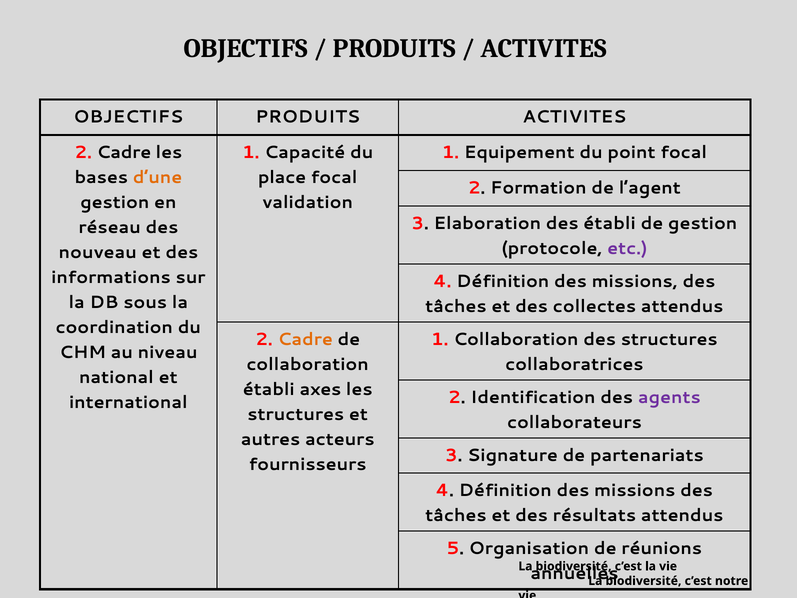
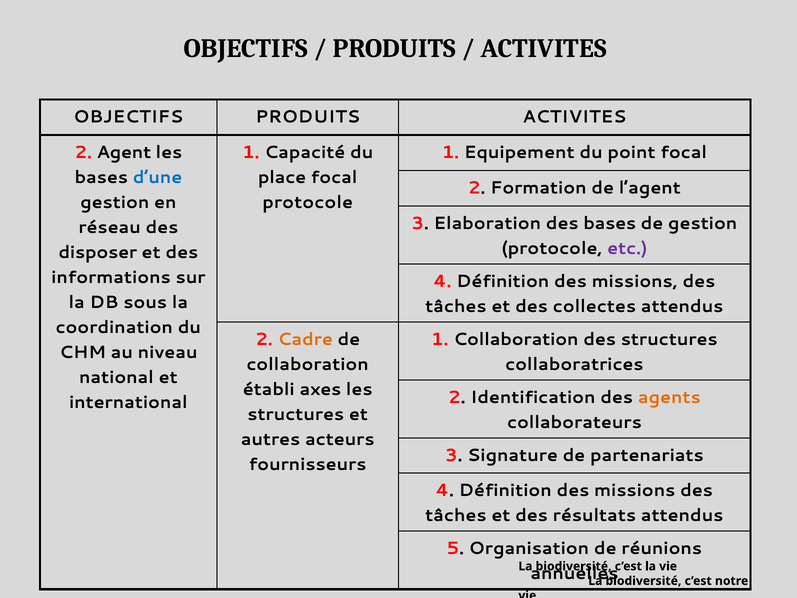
Cadre at (124, 152): Cadre -> Agent
d’une colour: orange -> blue
validation at (308, 202): validation -> protocole
des établi: établi -> bases
nouveau: nouveau -> disposer
agents colour: purple -> orange
